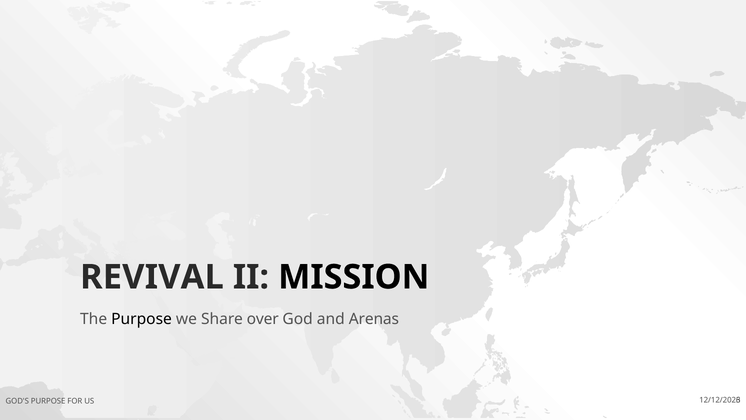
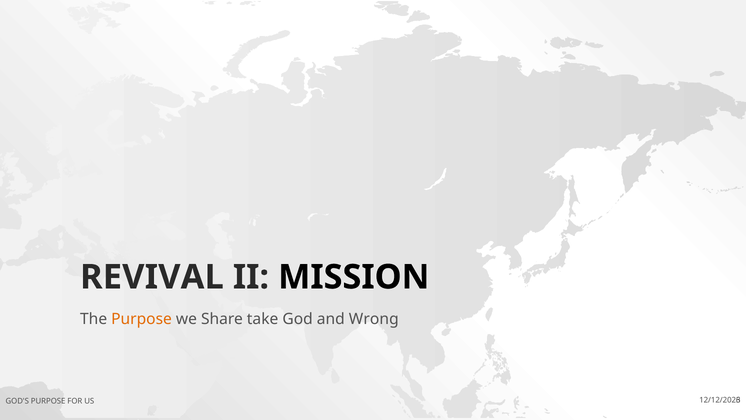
Purpose at (142, 319) colour: black -> orange
over: over -> take
Arenas: Arenas -> Wrong
